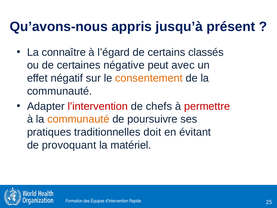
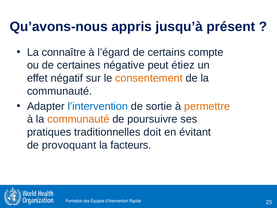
classés: classés -> compte
avec: avec -> étiez
l’intervention colour: red -> blue
chefs: chefs -> sortie
permettre colour: red -> orange
matériel: matériel -> facteurs
